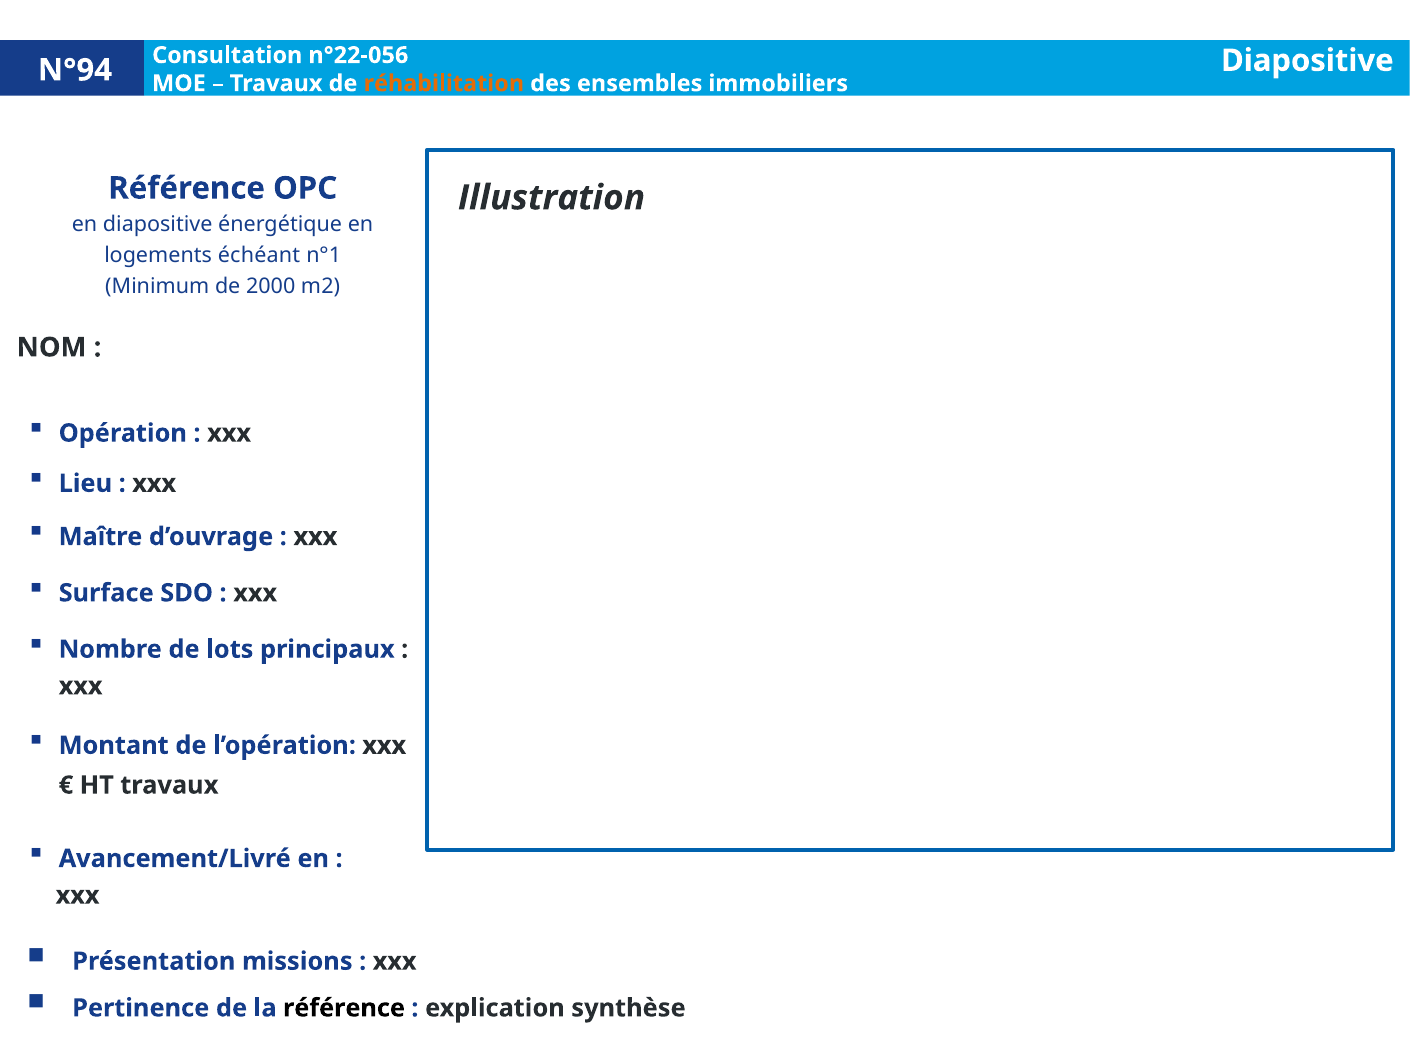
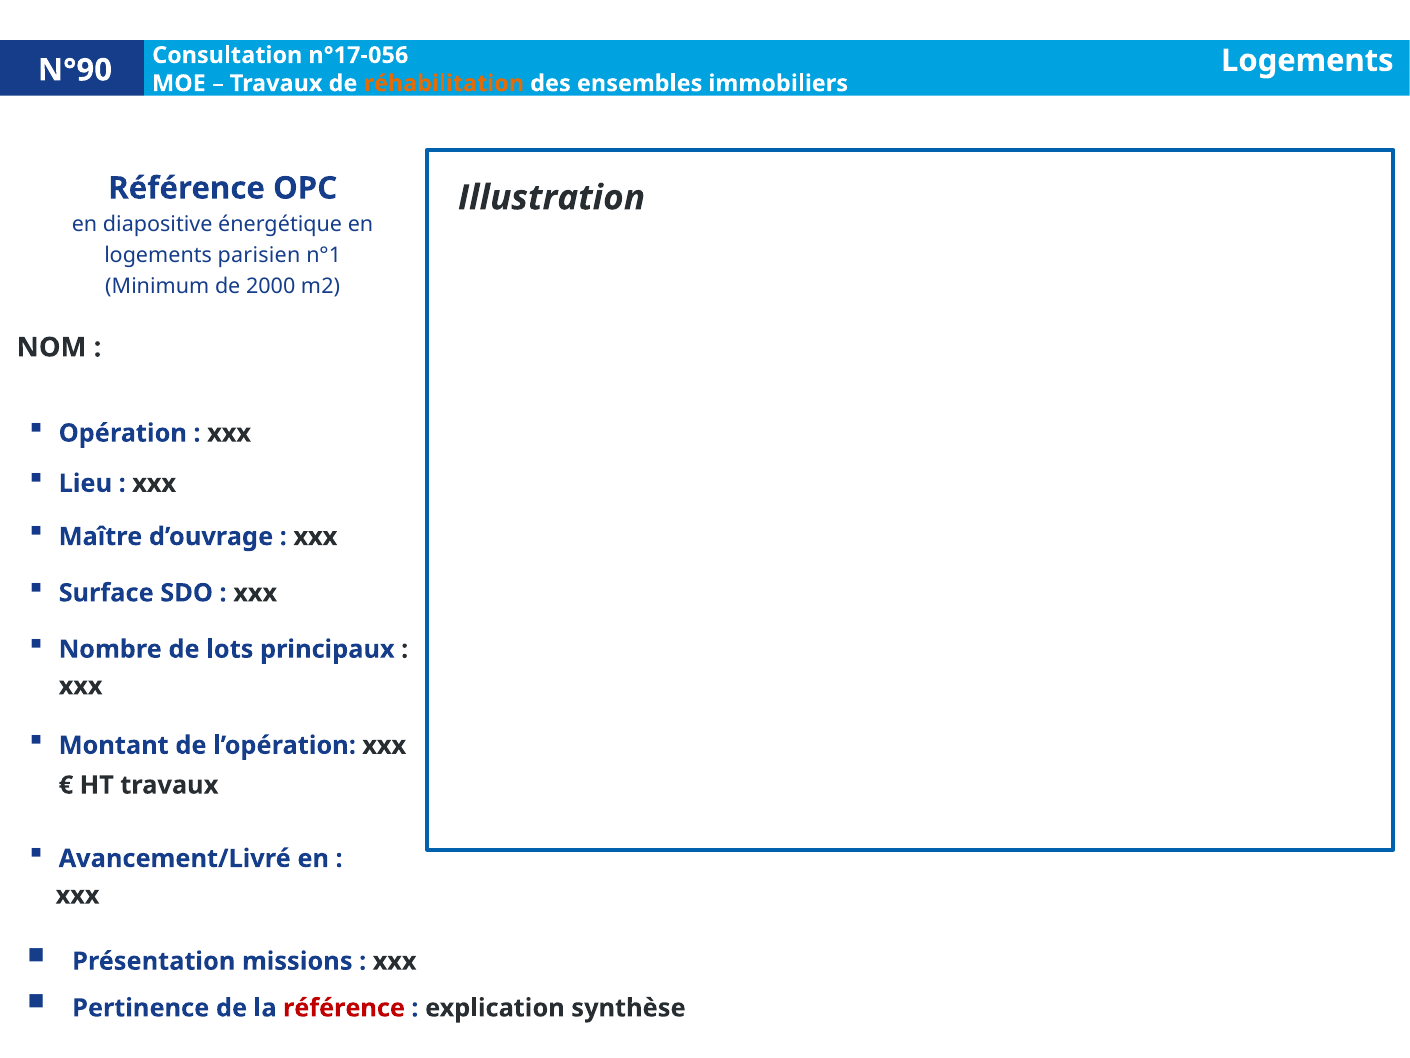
n°22-056: n°22-056 -> n°17-056
Diapositive at (1307, 61): Diapositive -> Logements
N°94: N°94 -> N°90
échéant: échéant -> parisien
référence at (344, 1008) colour: black -> red
